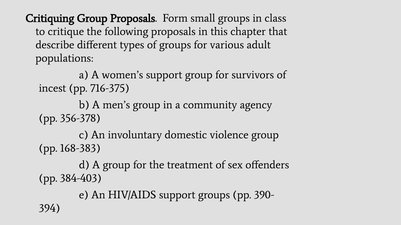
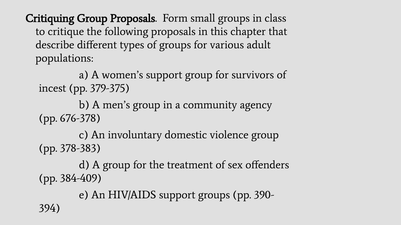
716-375: 716-375 -> 379-375
356-378: 356-378 -> 676-378
168-383: 168-383 -> 378-383
384-403: 384-403 -> 384-409
